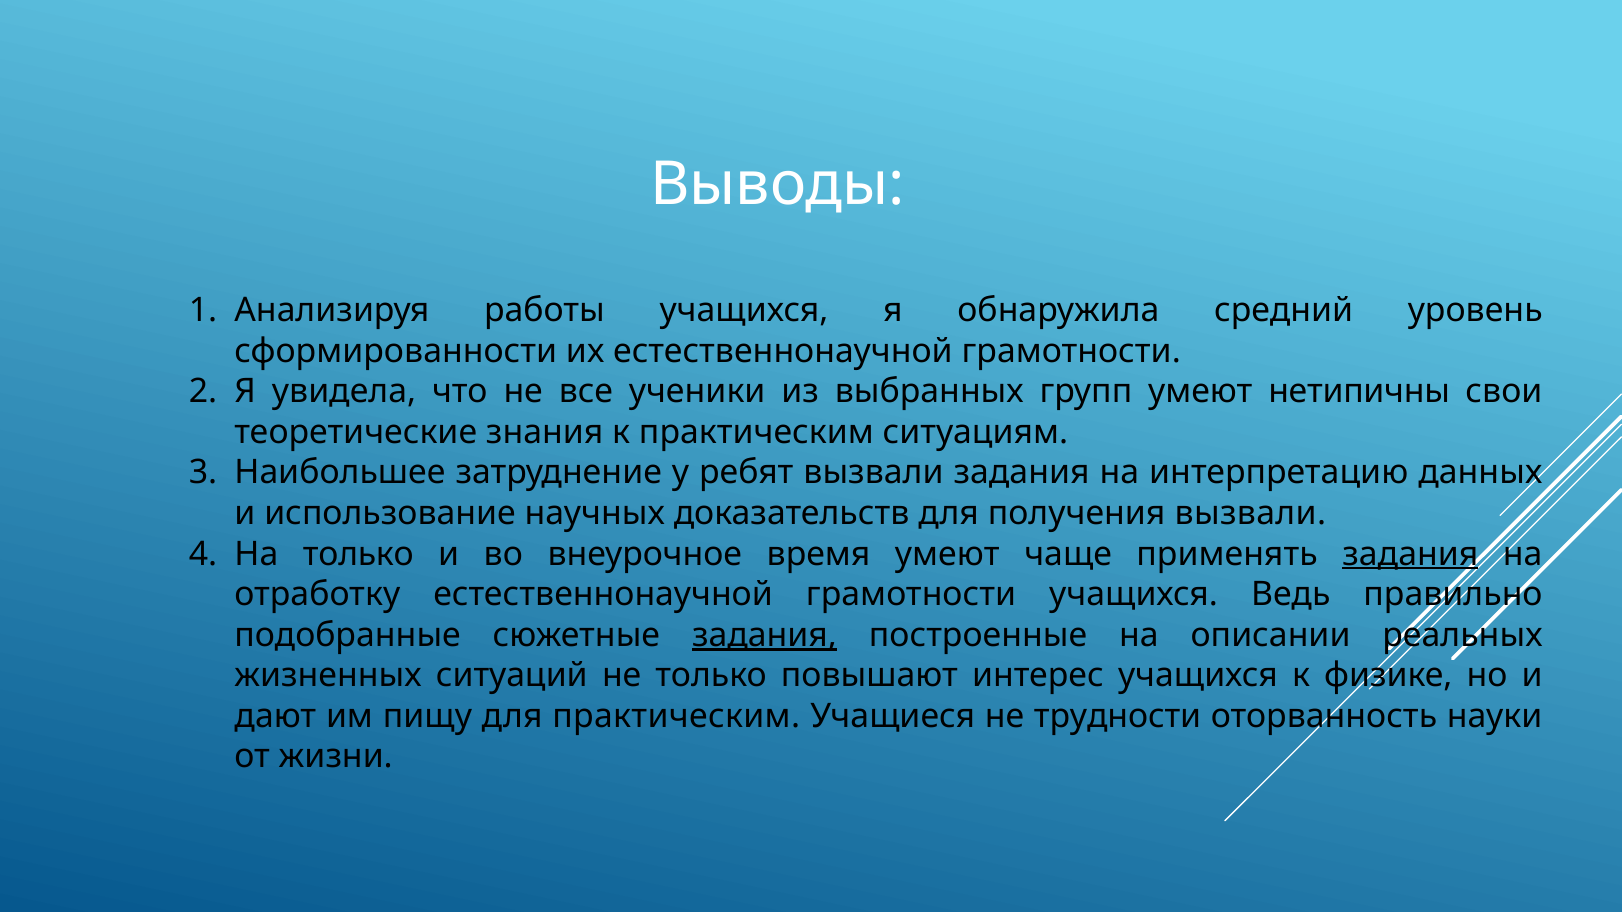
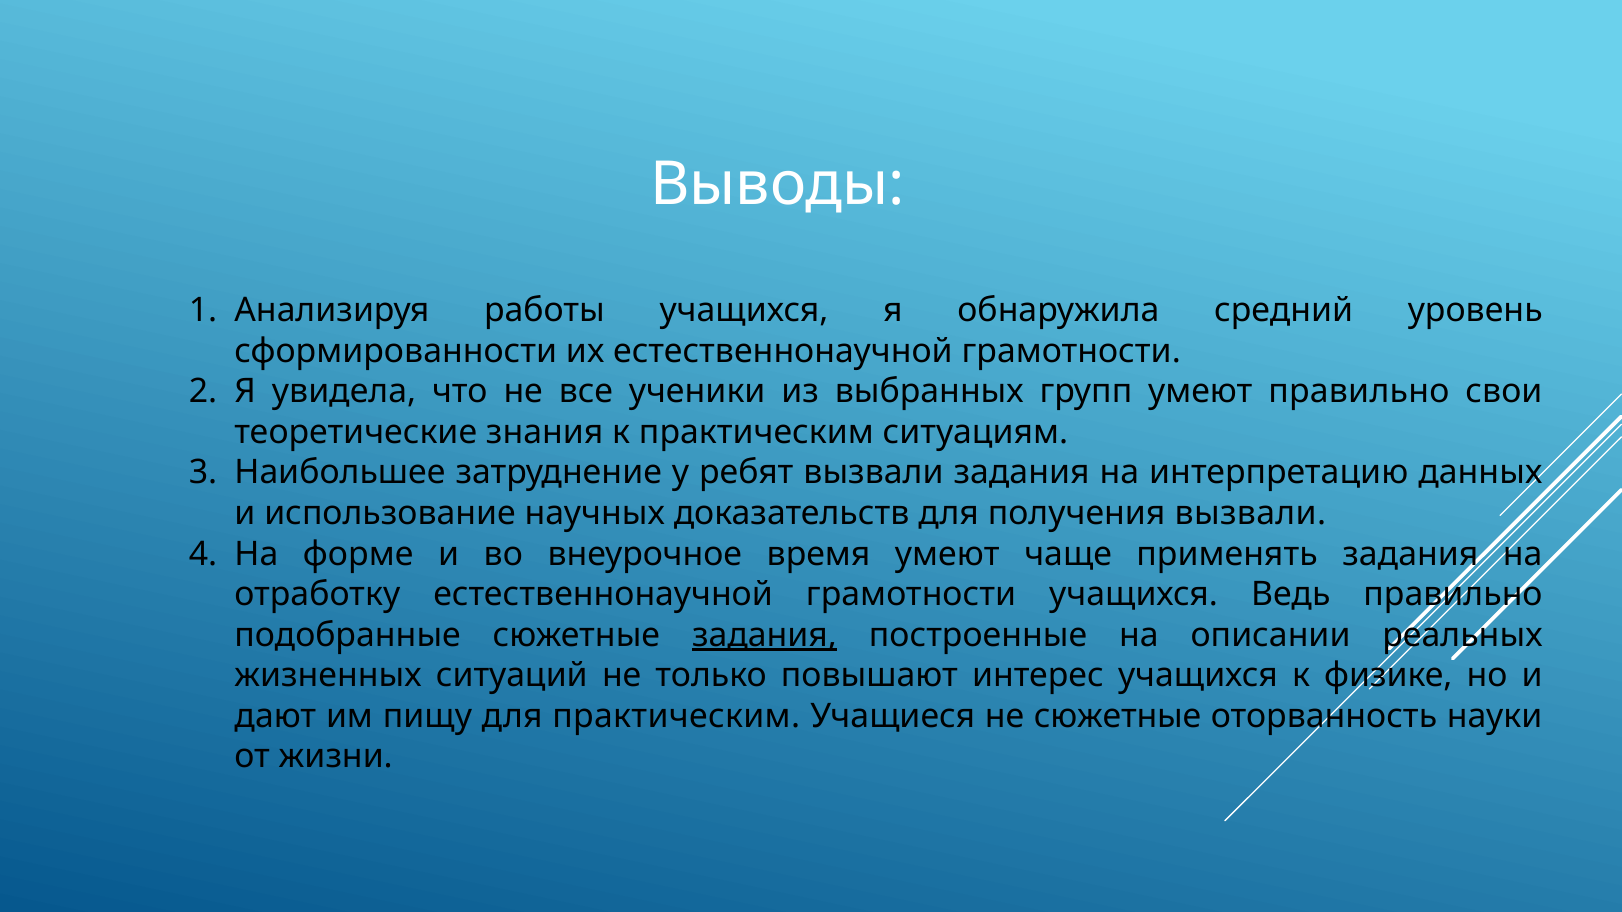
умеют нетипичны: нетипичны -> правильно
На только: только -> форме
задания at (1410, 554) underline: present -> none
не трудности: трудности -> сюжетные
